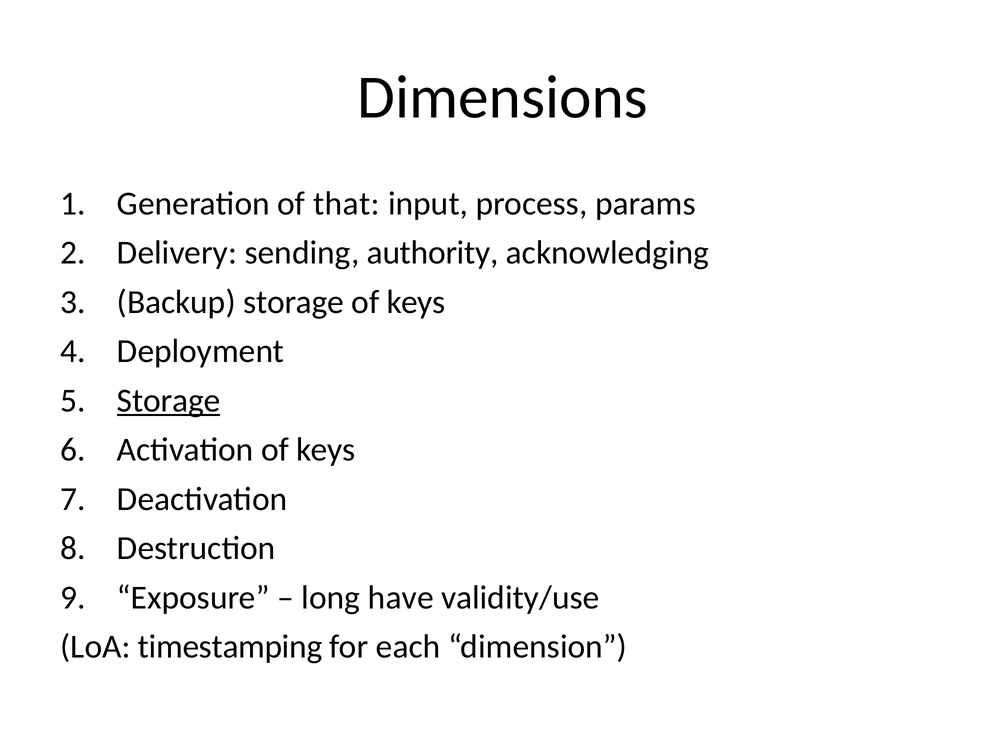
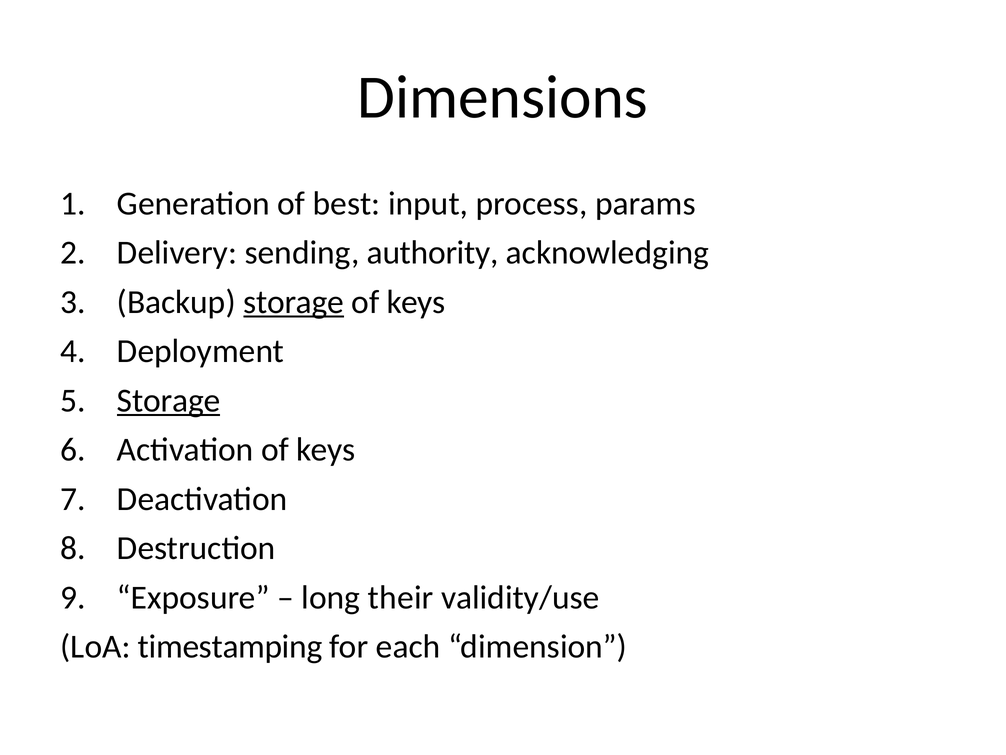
that: that -> best
storage at (294, 302) underline: none -> present
have: have -> their
